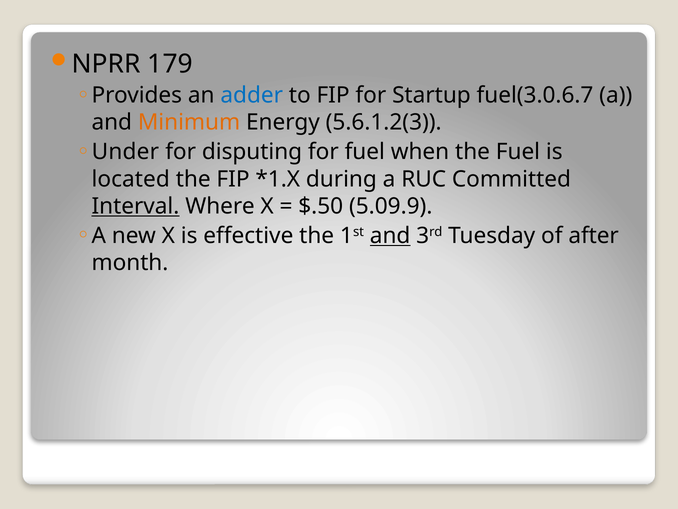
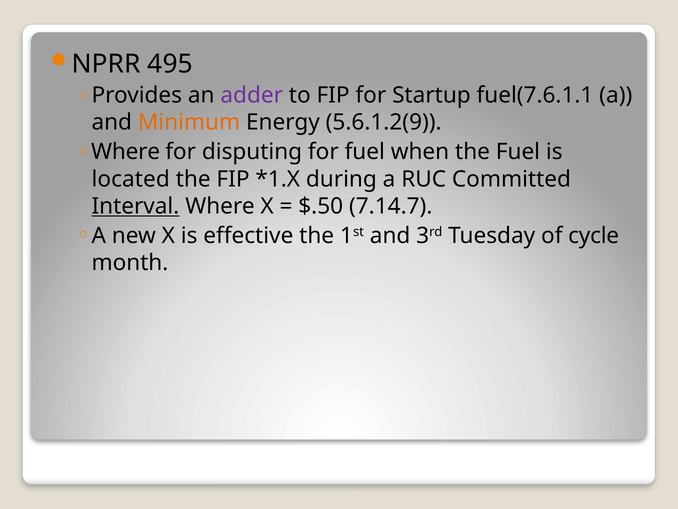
179: 179 -> 495
adder colour: blue -> purple
fuel(3.0.6.7: fuel(3.0.6.7 -> fuel(7.6.1.1
5.6.1.2(3: 5.6.1.2(3 -> 5.6.1.2(9
Under at (125, 152): Under -> Where
5.09.9: 5.09.9 -> 7.14.7
and at (390, 236) underline: present -> none
after: after -> cycle
